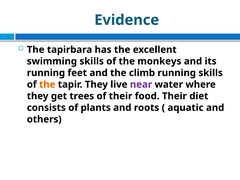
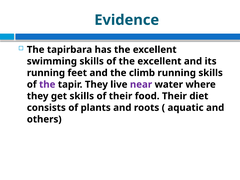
of the monkeys: monkeys -> excellent
the at (47, 84) colour: orange -> purple
get trees: trees -> skills
